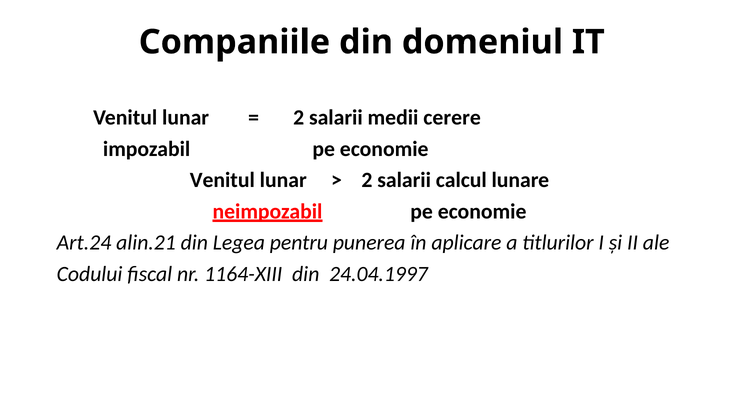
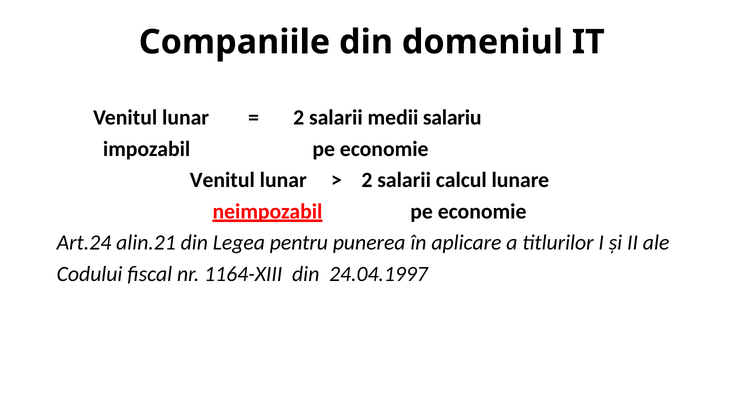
cerere: cerere -> salariu
